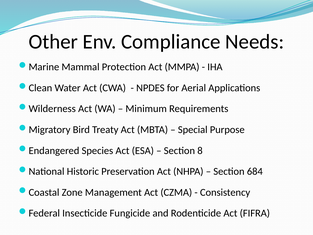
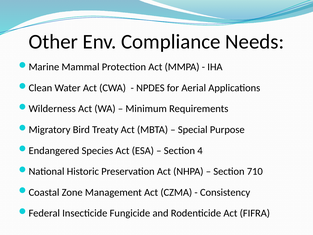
8: 8 -> 4
684: 684 -> 710
